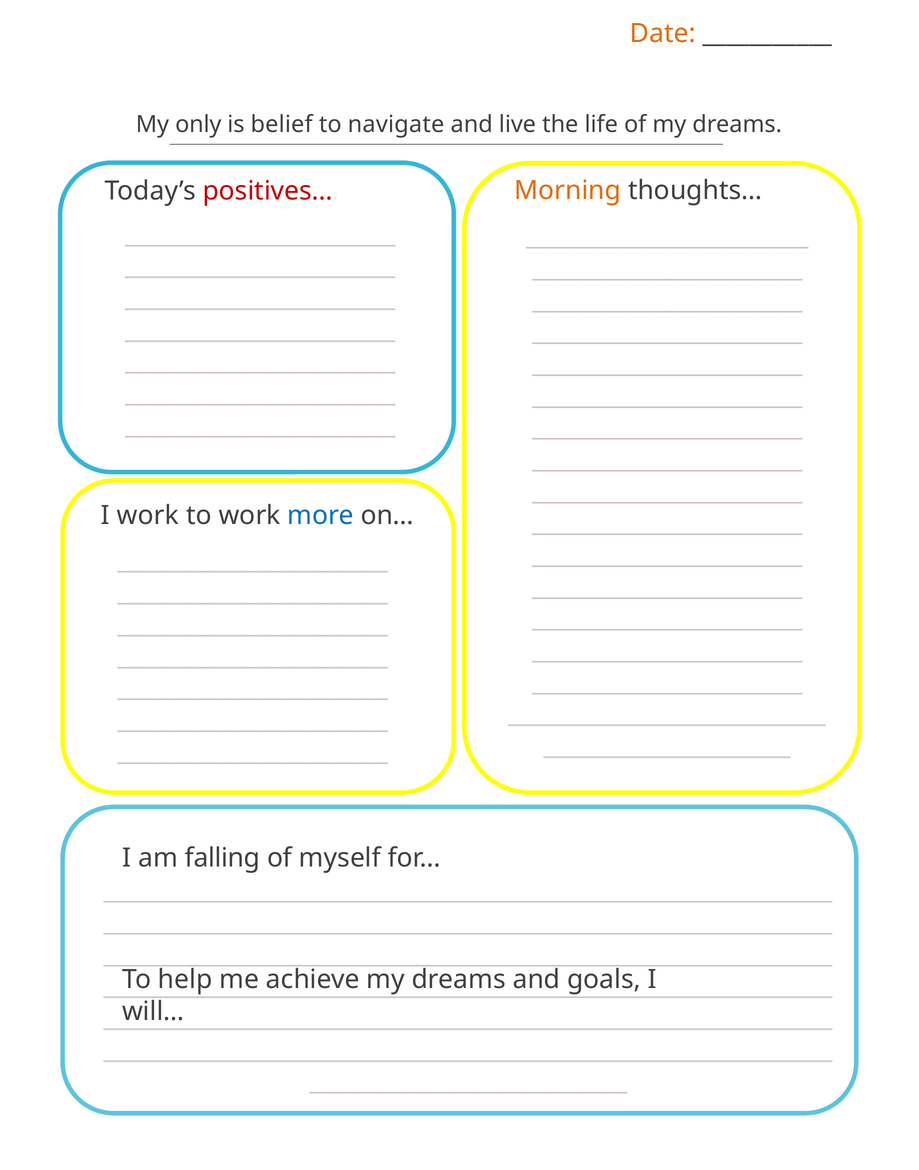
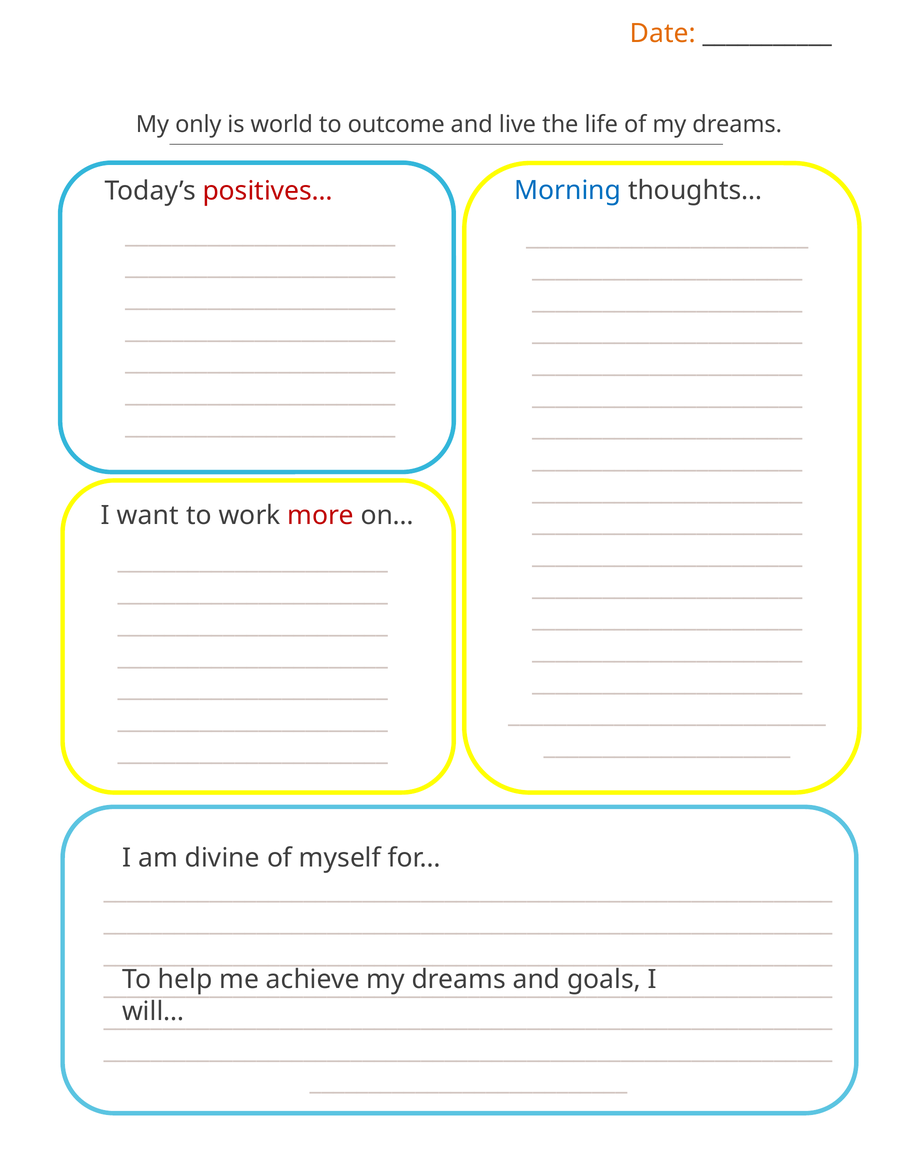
belief: belief -> world
navigate: navigate -> outcome
Morning colour: orange -> blue
I work: work -> want
more colour: blue -> red
falling: falling -> divine
